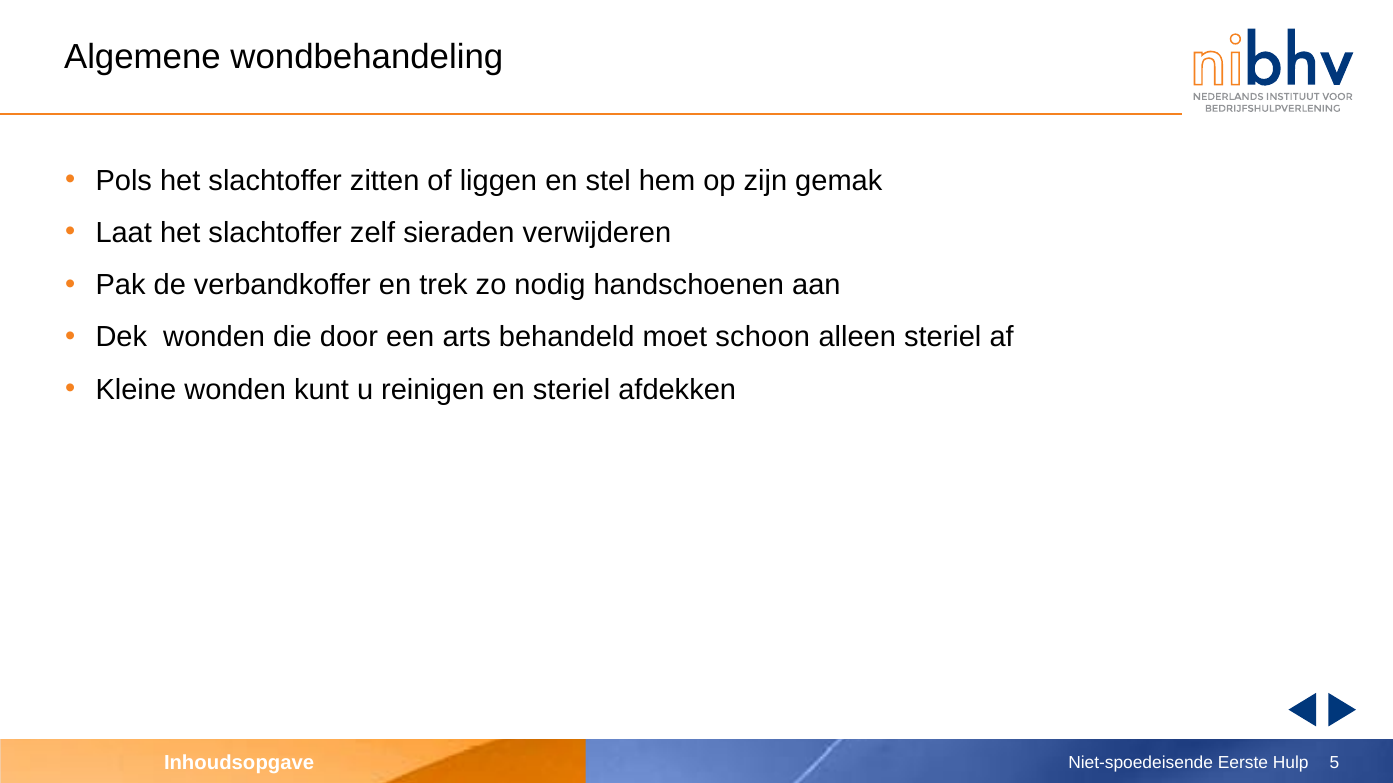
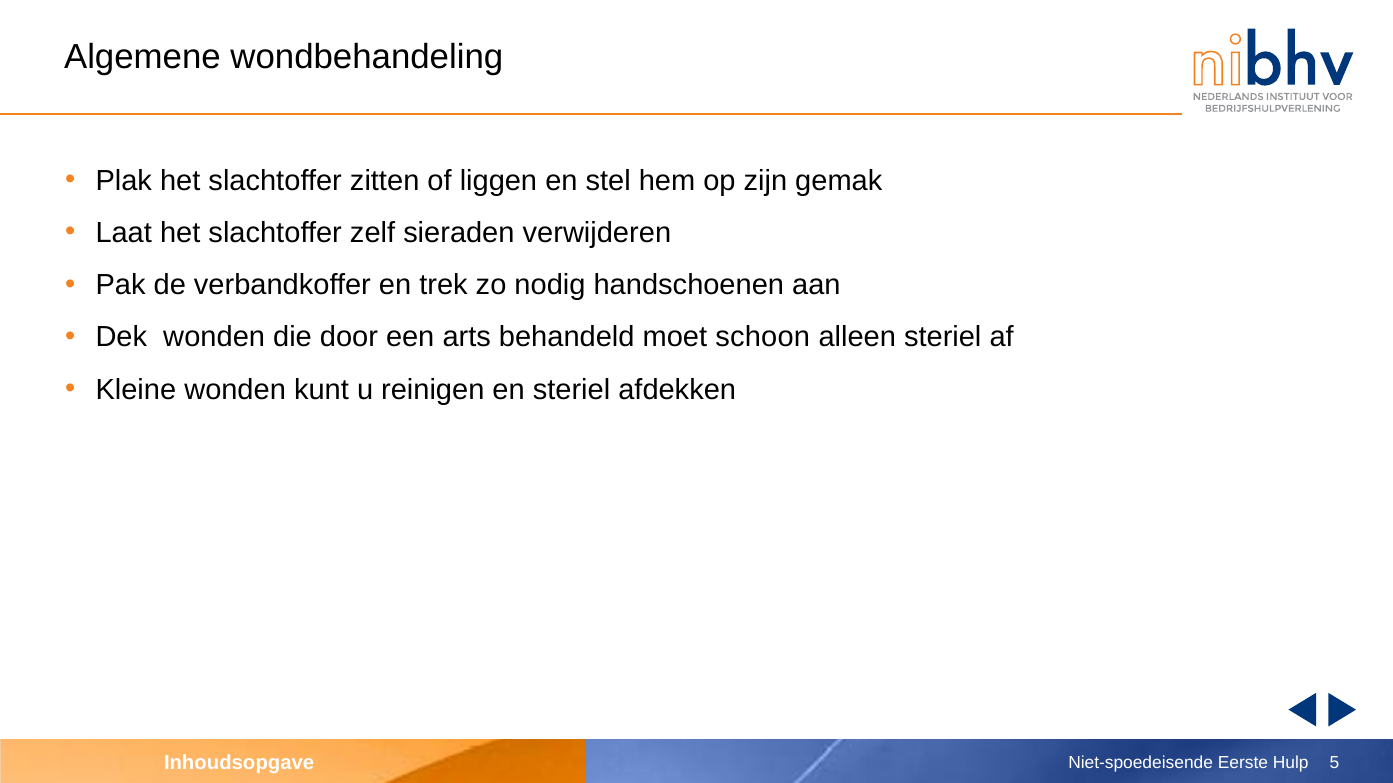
Pols: Pols -> Plak
